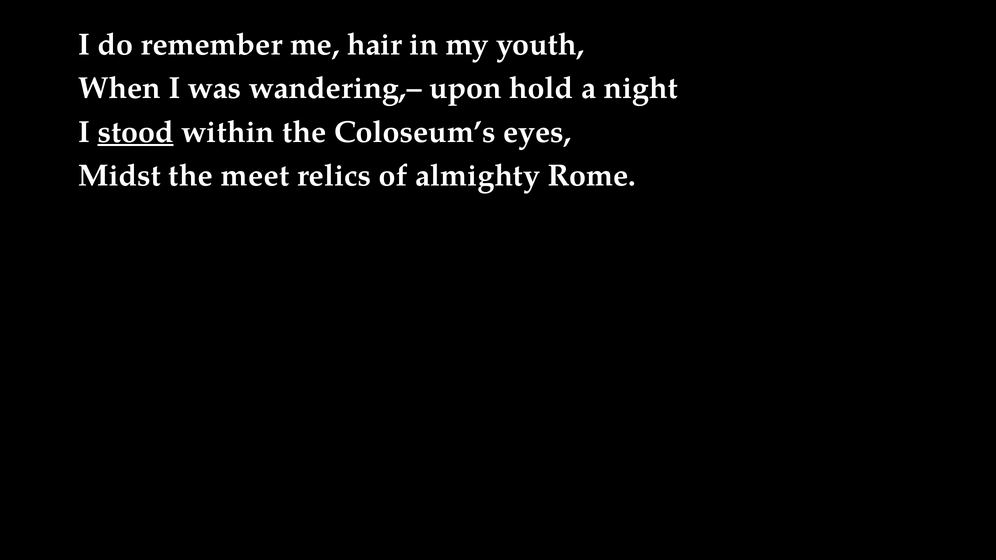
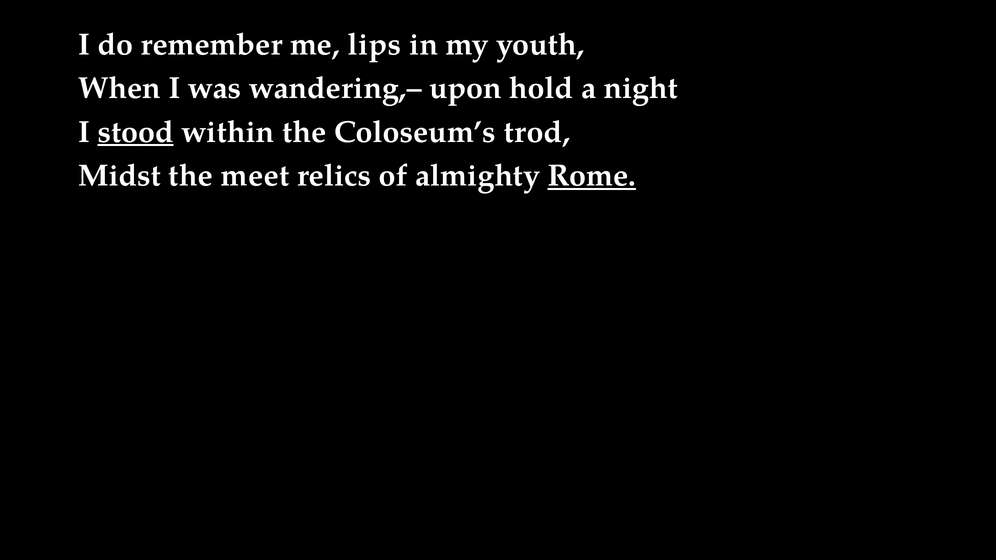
hair: hair -> lips
eyes: eyes -> trod
Rome underline: none -> present
